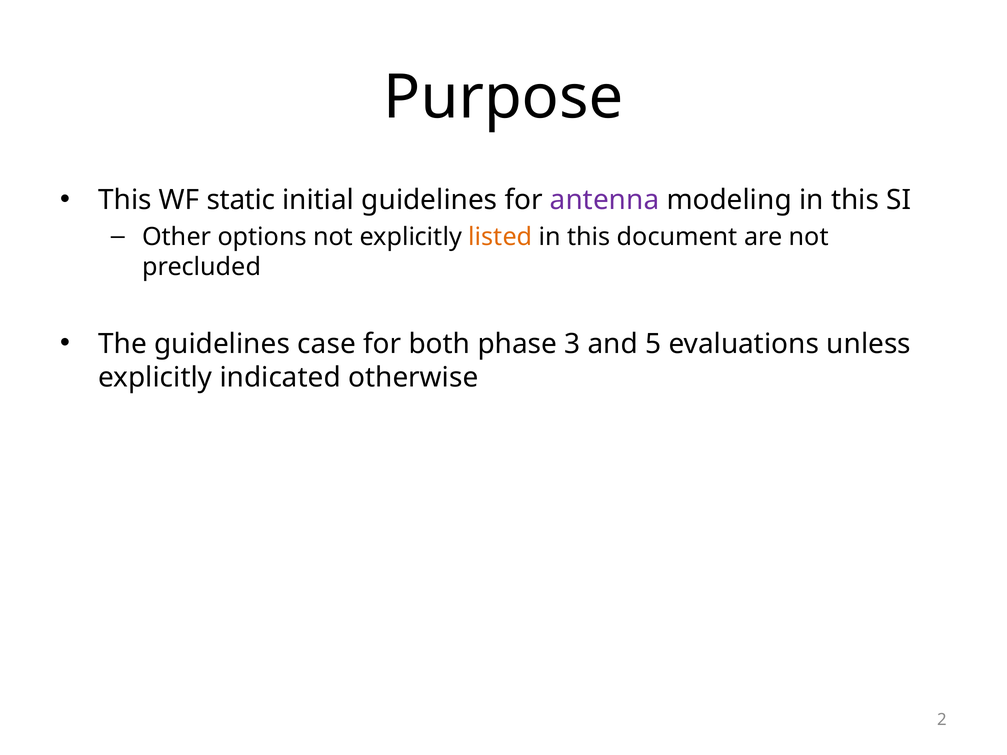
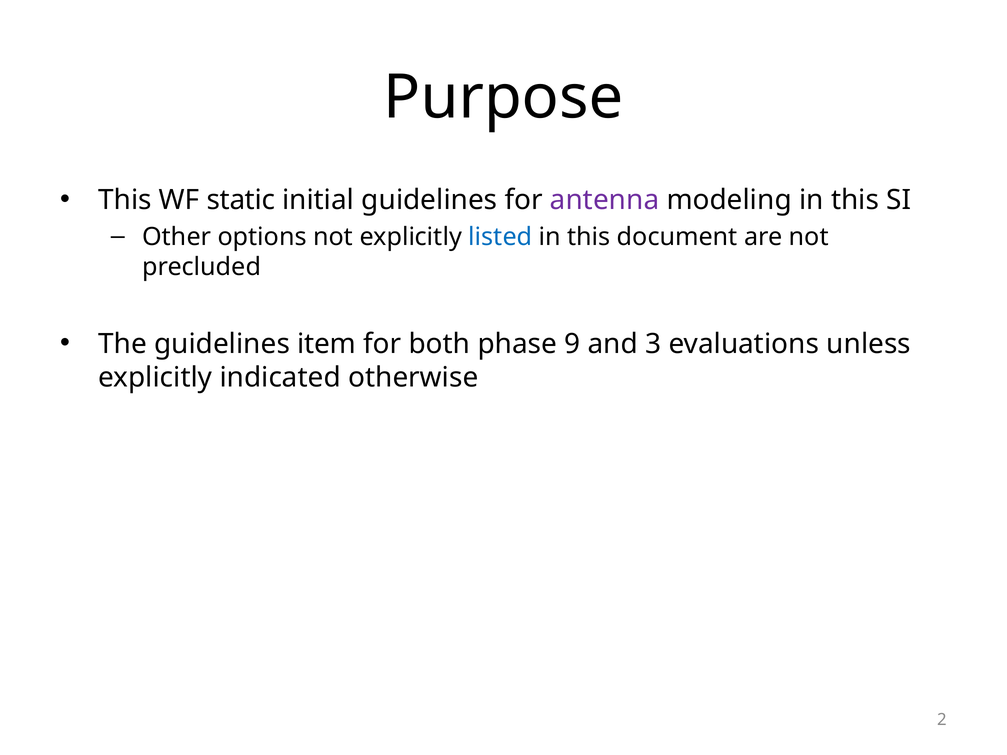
listed colour: orange -> blue
case: case -> item
3: 3 -> 9
5: 5 -> 3
